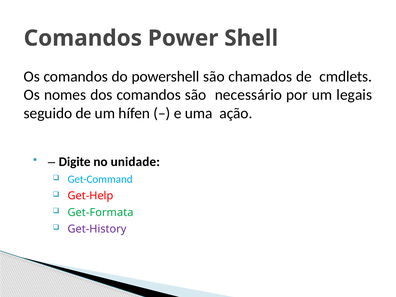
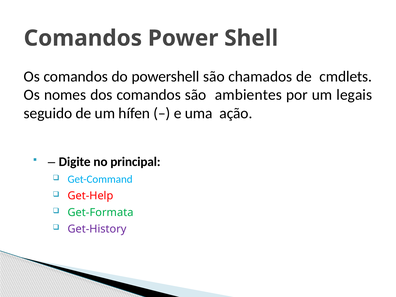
necessário: necessário -> ambientes
unidade: unidade -> principal
